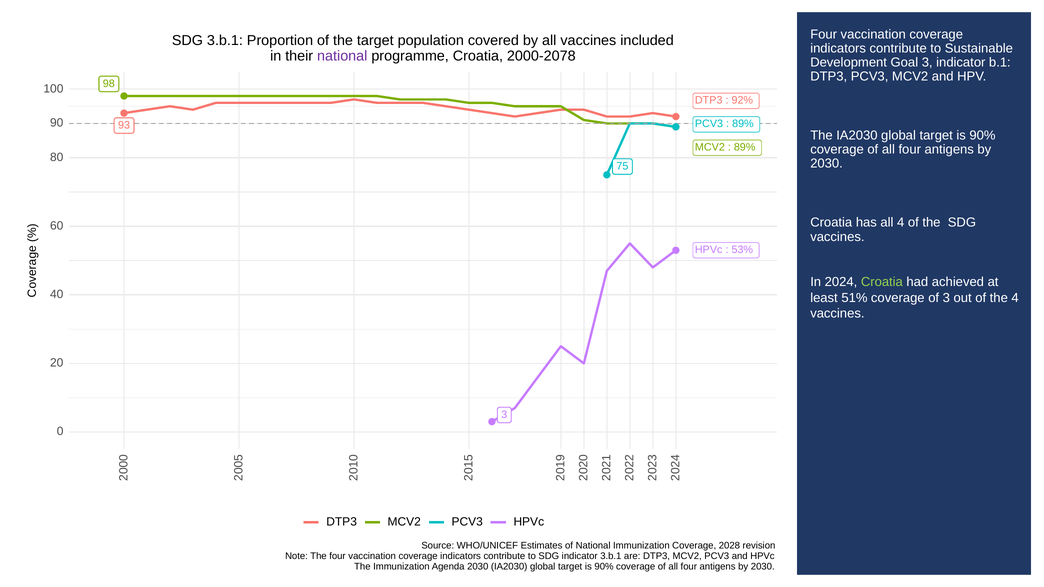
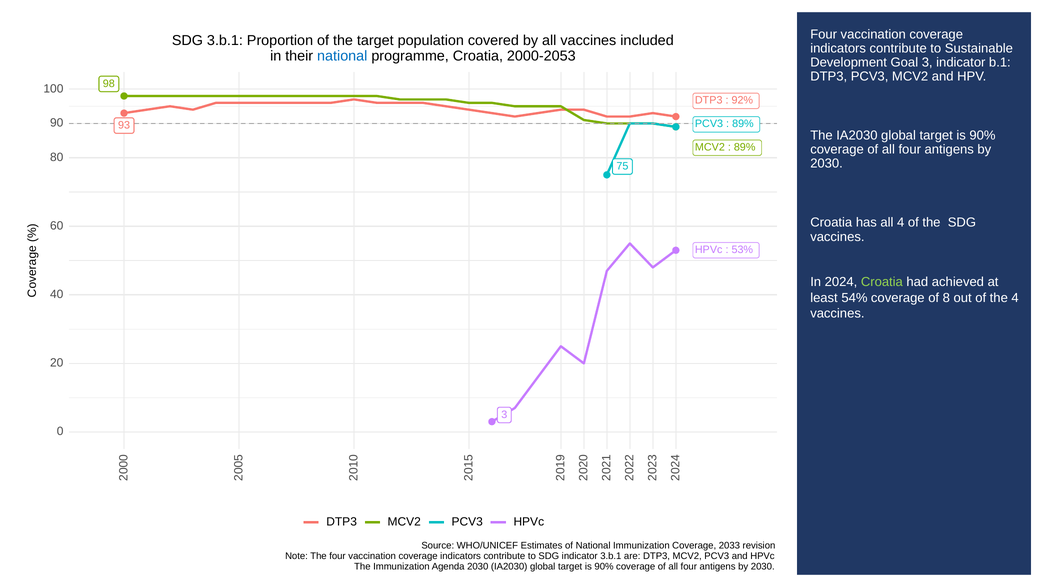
national at (342, 56) colour: purple -> blue
2000-2078: 2000-2078 -> 2000-2053
51%: 51% -> 54%
of 3: 3 -> 8
2028: 2028 -> 2033
